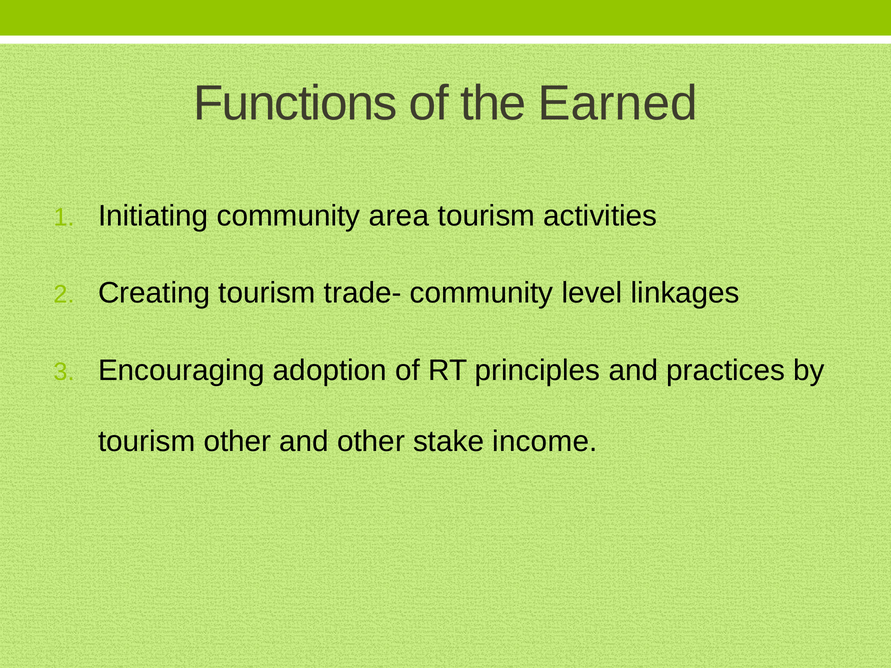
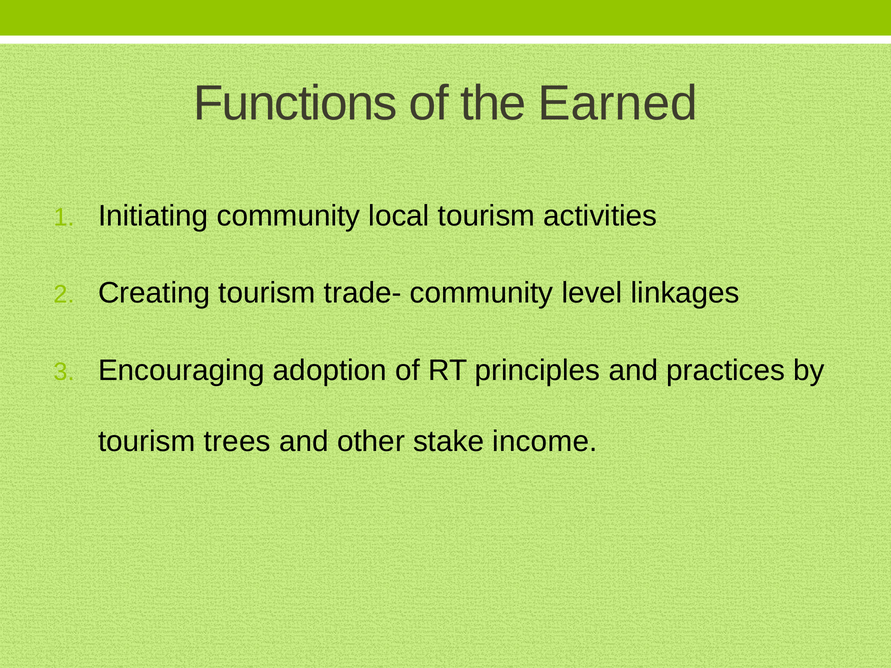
area: area -> local
tourism other: other -> trees
